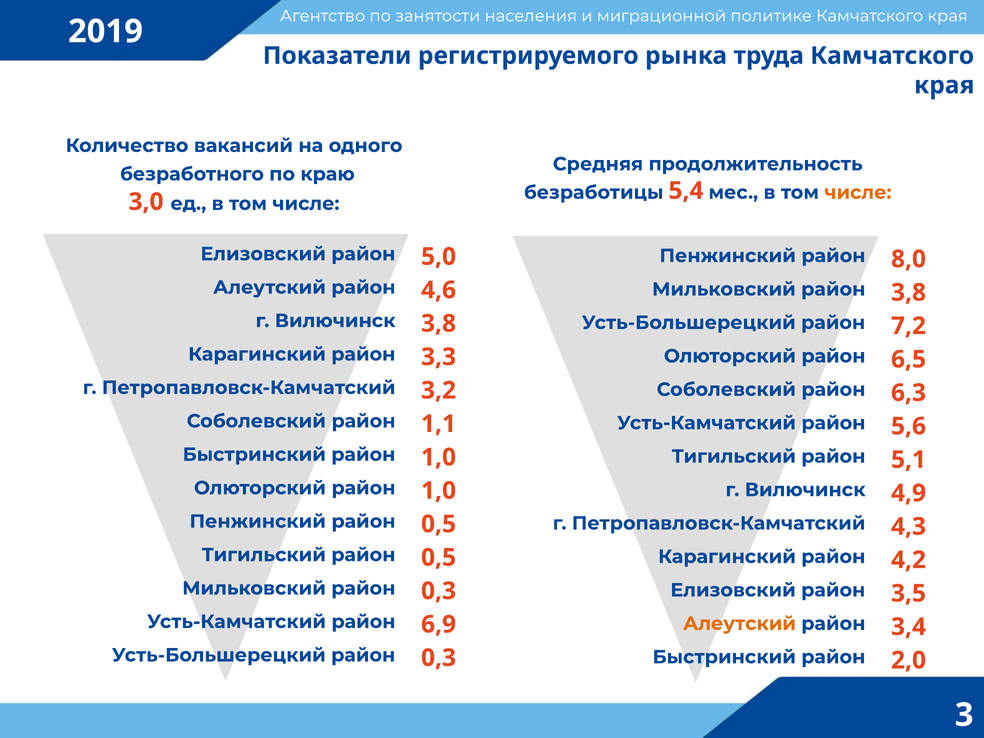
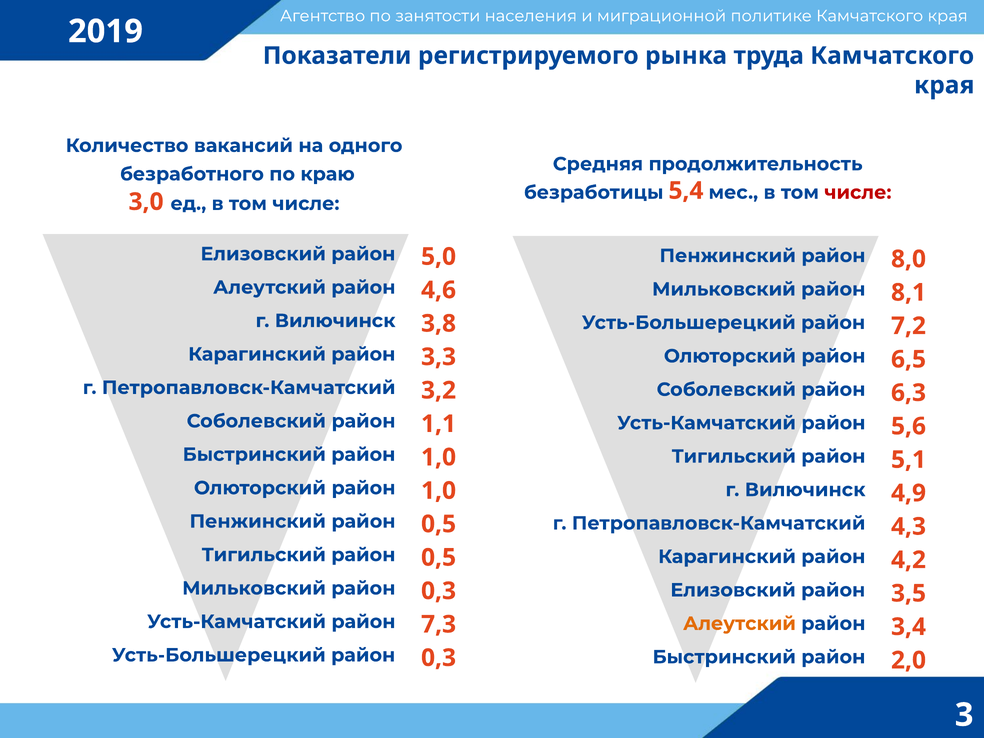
числе at (858, 192) colour: orange -> red
район 3,8: 3,8 -> 8,1
6,9: 6,9 -> 7,3
